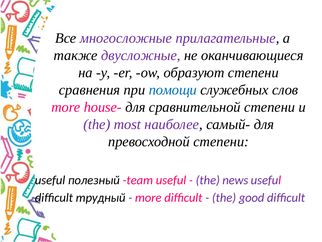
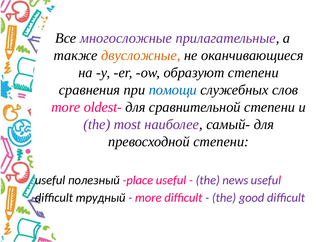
двусложные colour: purple -> orange
house-: house- -> oldest-
team: team -> place
